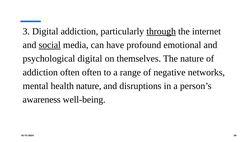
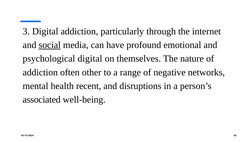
through underline: present -> none
often often: often -> other
health nature: nature -> recent
awareness: awareness -> associated
